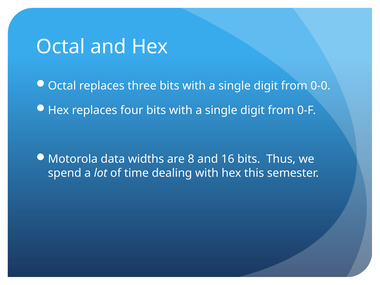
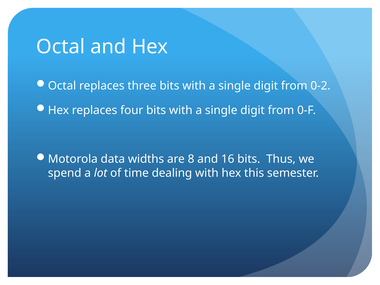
0-0: 0-0 -> 0-2
